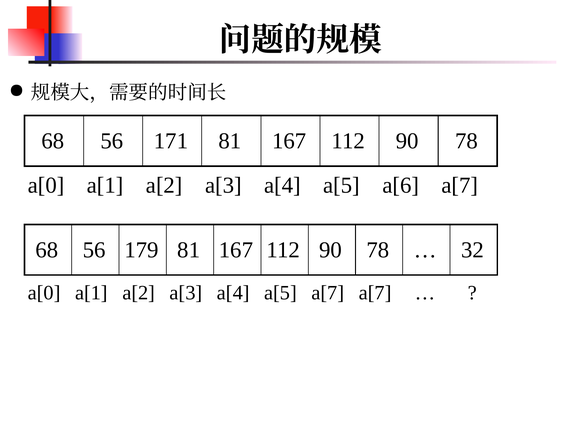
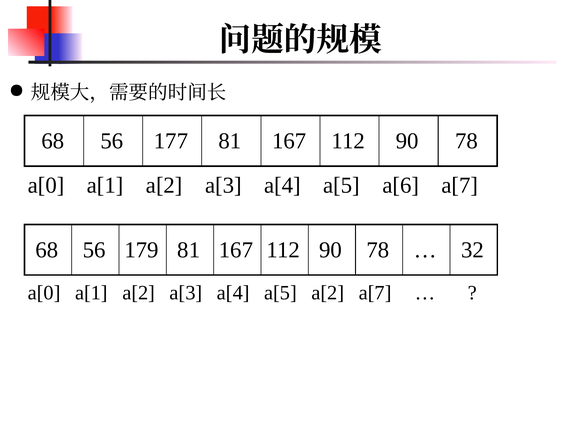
171: 171 -> 177
a[5 a[7: a[7 -> a[2
